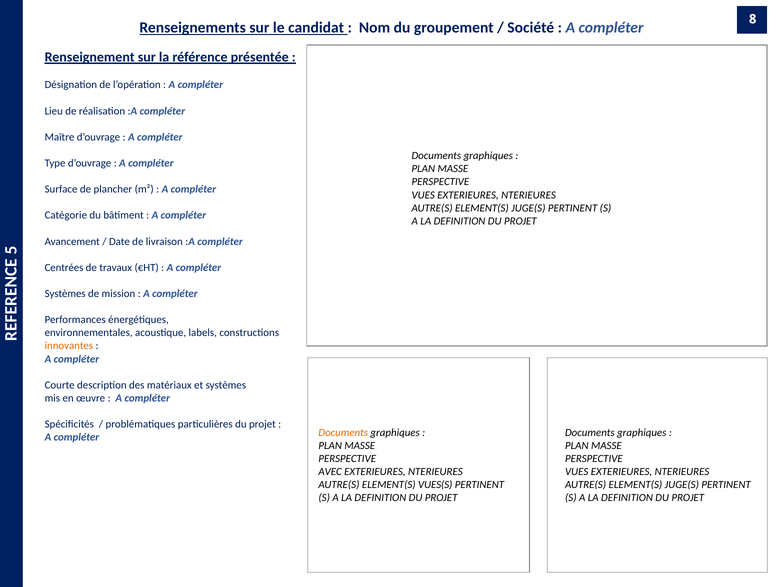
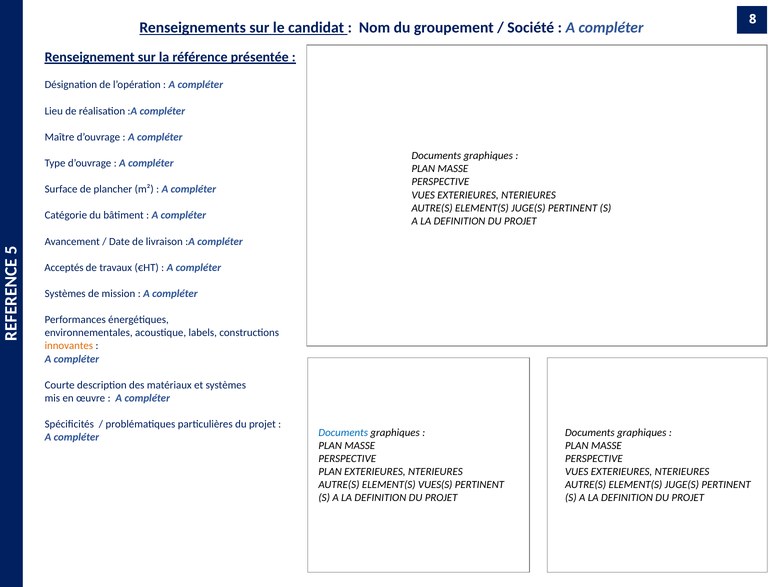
Centrées: Centrées -> Acceptés
Documents at (343, 433) colour: orange -> blue
AVEC at (330, 472): AVEC -> PLAN
